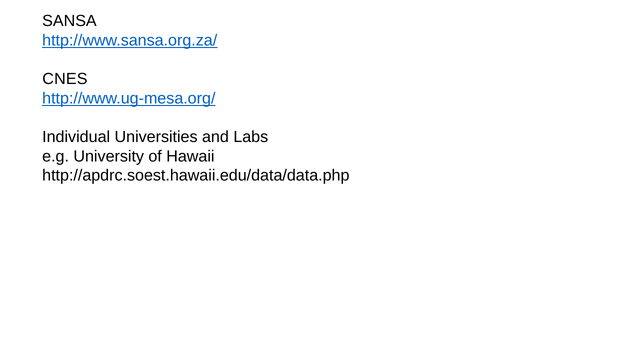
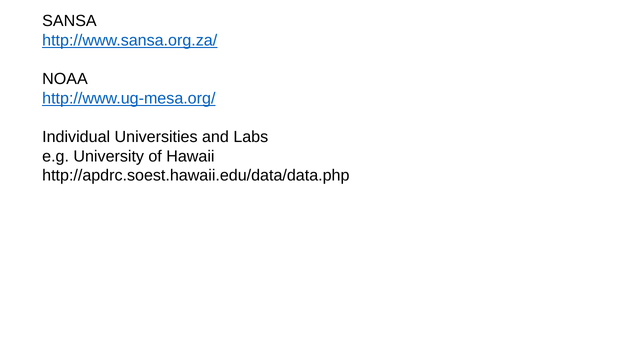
CNES: CNES -> NOAA
